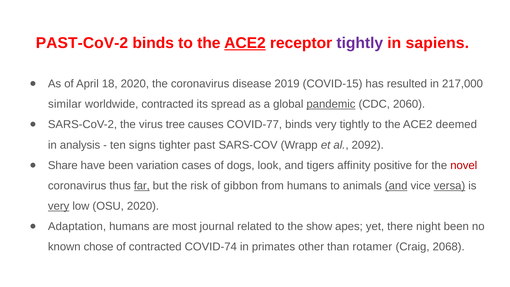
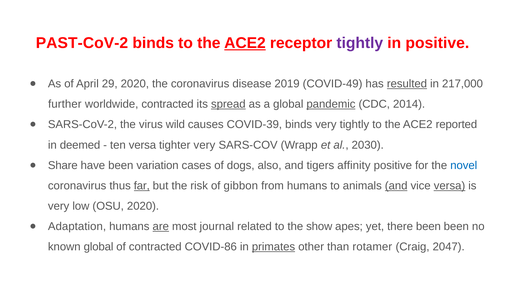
in sapiens: sapiens -> positive
18: 18 -> 29
COVID-15: COVID-15 -> COVID-49
resulted underline: none -> present
similar: similar -> further
spread underline: none -> present
2060: 2060 -> 2014
tree: tree -> wild
COVID-77: COVID-77 -> COVID-39
deemed: deemed -> reported
analysis: analysis -> deemed
ten signs: signs -> versa
tighter past: past -> very
2092: 2092 -> 2030
look: look -> also
novel colour: red -> blue
very at (59, 206) underline: present -> none
are underline: none -> present
there night: night -> been
known chose: chose -> global
COVID-74: COVID-74 -> COVID-86
primates underline: none -> present
2068: 2068 -> 2047
